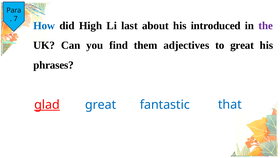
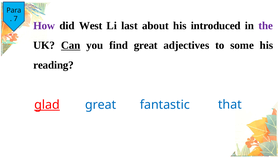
How colour: blue -> purple
High: High -> West
Can underline: none -> present
find them: them -> great
to great: great -> some
phrases: phrases -> reading
